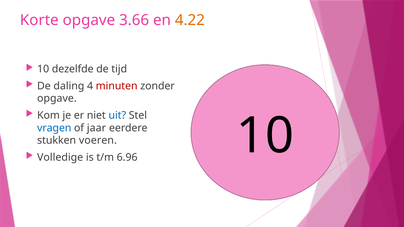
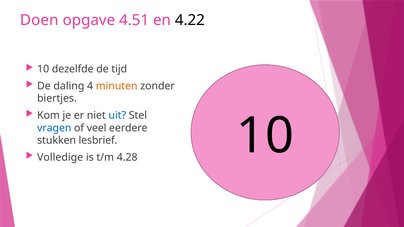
Korte: Korte -> Doen
3.66: 3.66 -> 4.51
4.22 colour: orange -> black
minuten colour: red -> orange
opgave at (57, 99): opgave -> biertjes
jaar: jaar -> veel
voeren: voeren -> lesbrief
6.96: 6.96 -> 4.28
